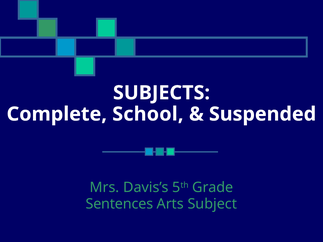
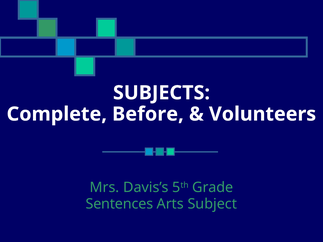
School: School -> Before
Suspended: Suspended -> Volunteers
